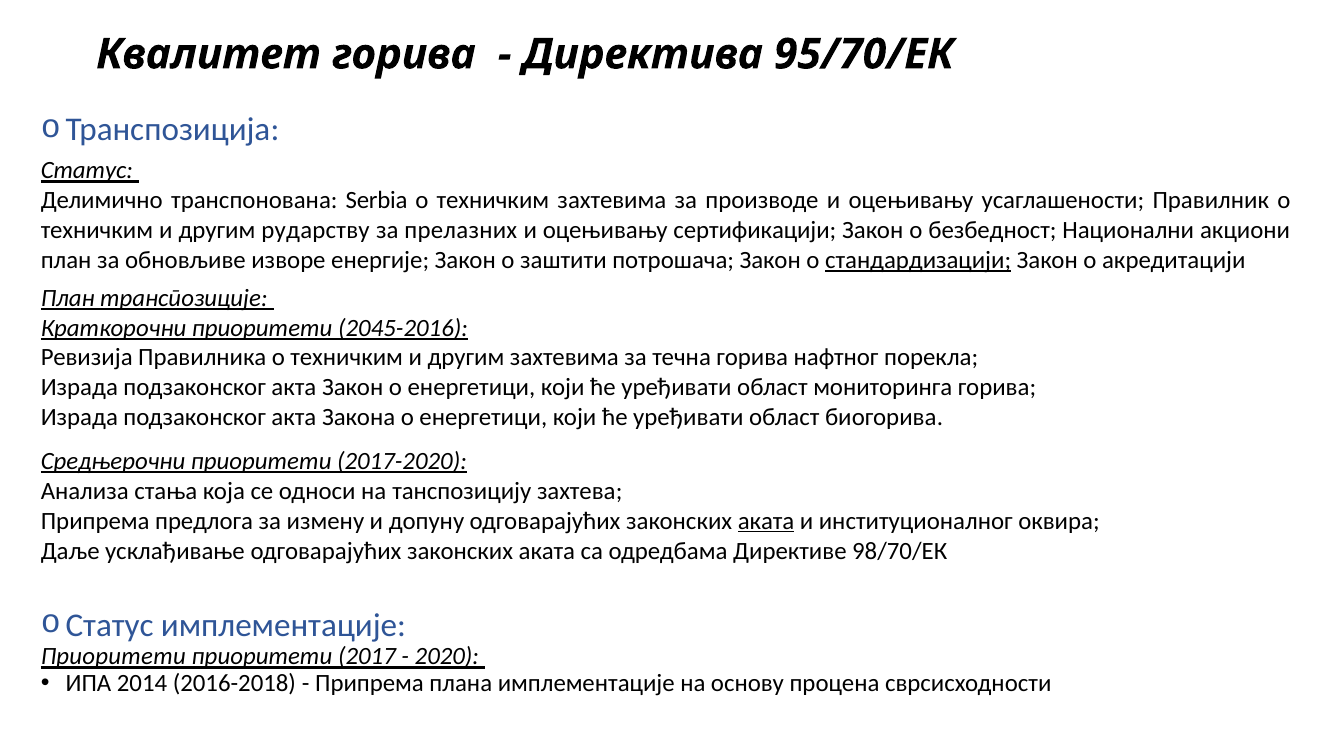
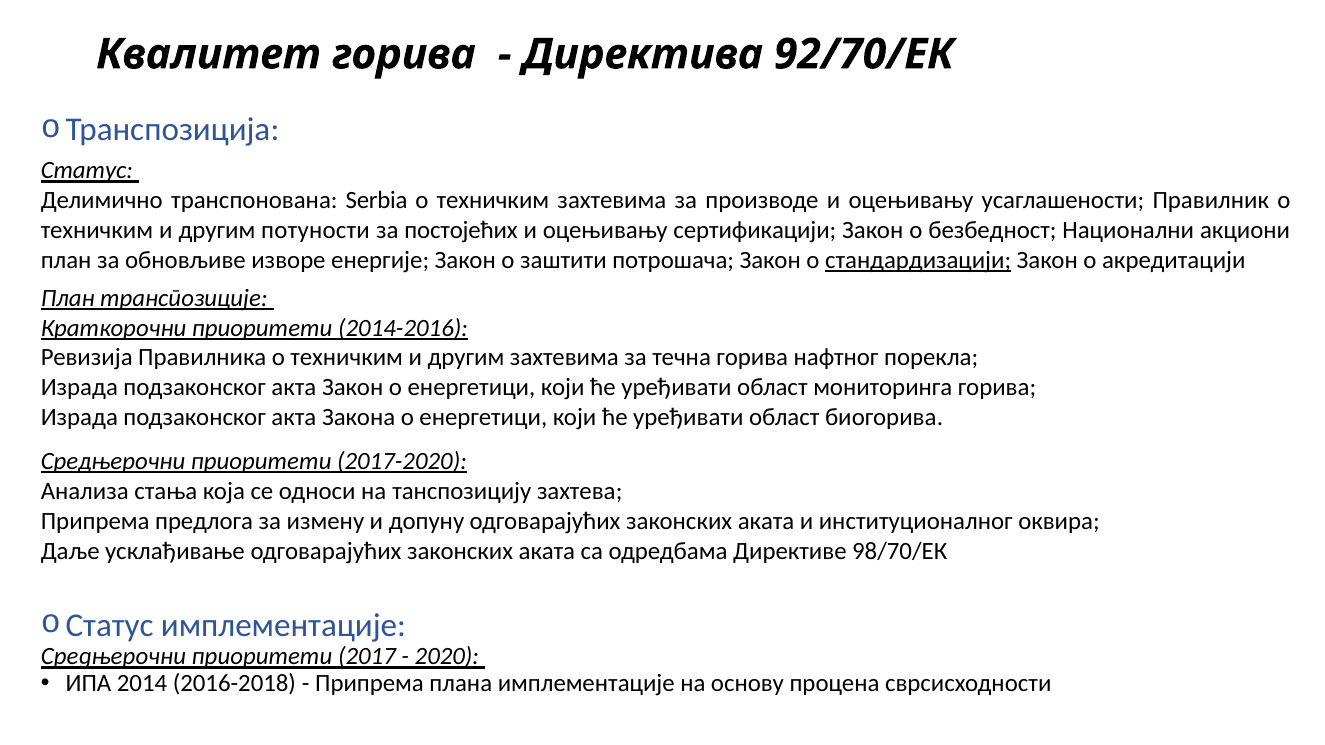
95/70/ЕК: 95/70/ЕК -> 92/70/ЕК
рударству: рударству -> потуности
прелазних: прелазних -> постојећих
2045-2016: 2045-2016 -> 2014-2016
аката at (766, 521) underline: present -> none
Приоритети at (113, 657): Приоритети -> Средњерочни
